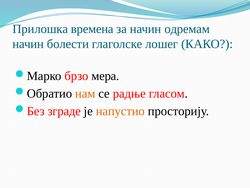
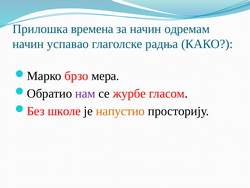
болести: болести -> успавао
лошег: лошег -> радња
нам colour: orange -> purple
радње: радње -> журбе
зграде: зграде -> школе
